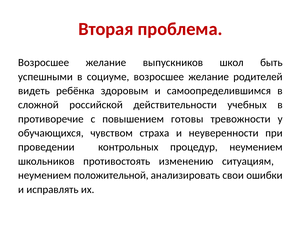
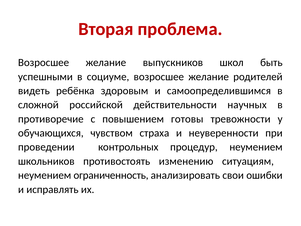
учебных: учебных -> научных
положительной: положительной -> ограниченность
